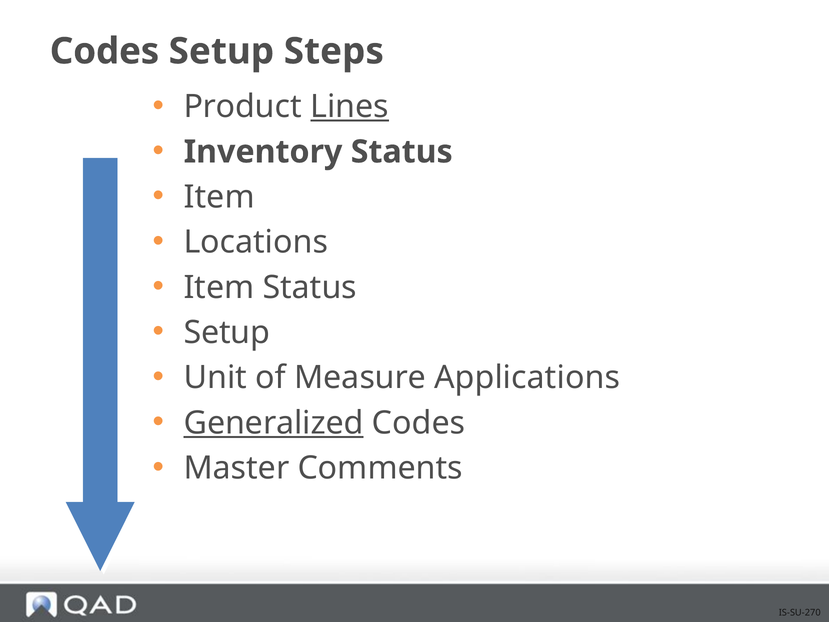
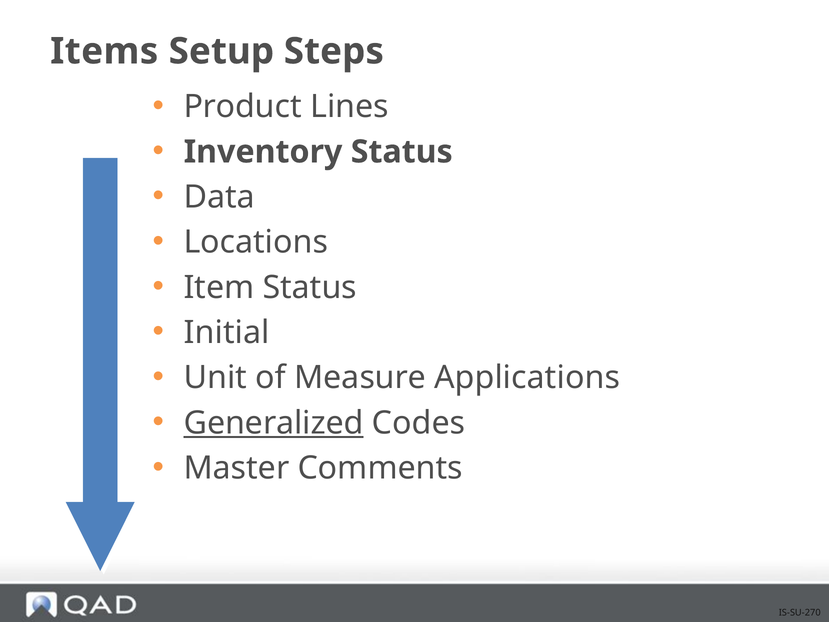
Codes at (104, 51): Codes -> Items
Lines underline: present -> none
Item at (219, 197): Item -> Data
Setup at (227, 332): Setup -> Initial
